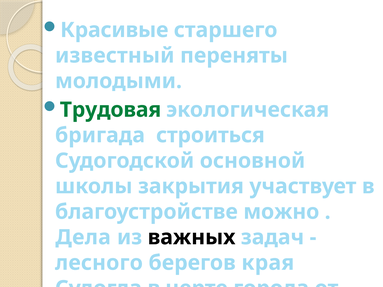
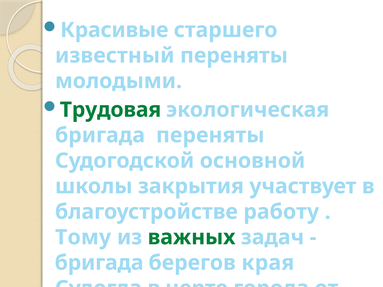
бригада строиться: строиться -> переняты
можно: можно -> работу
Дела: Дела -> Тому
важных colour: black -> green
лесного at (99, 263): лесного -> бригада
